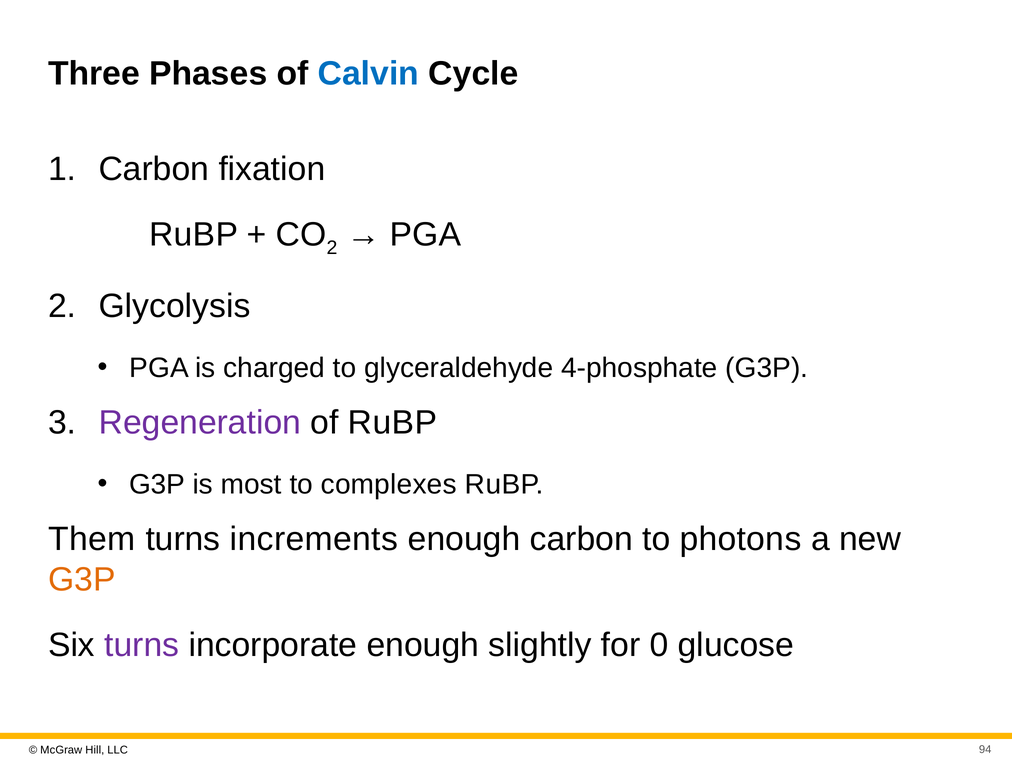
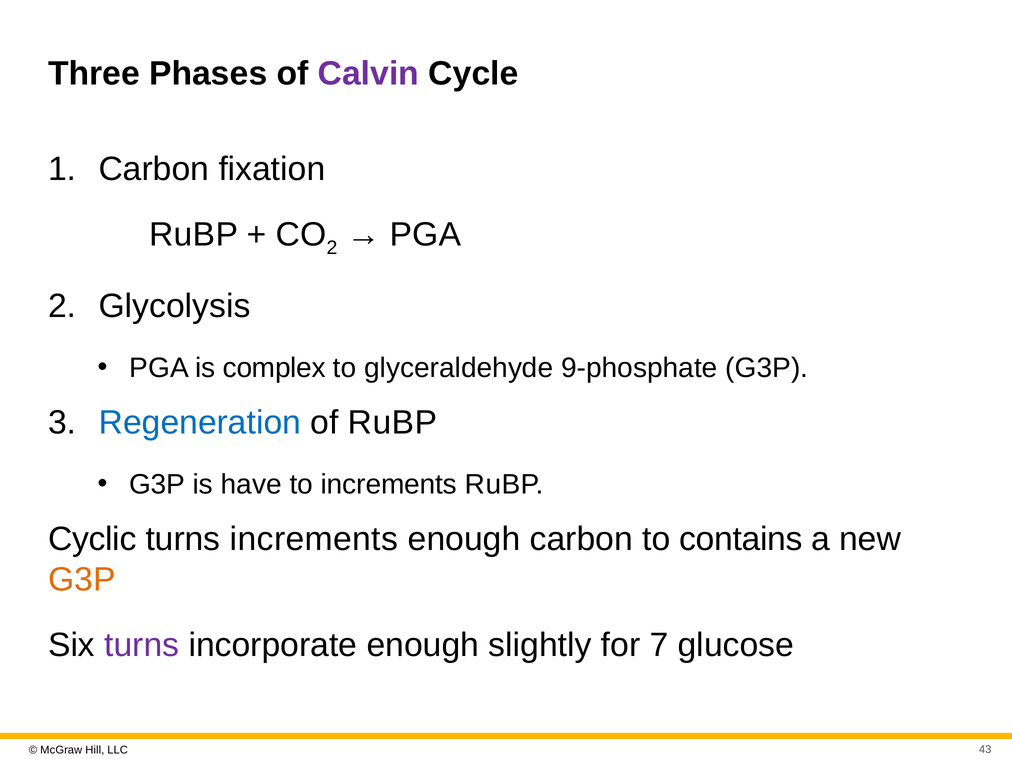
Calvin colour: blue -> purple
charged: charged -> complex
4-phosphate: 4-phosphate -> 9-phosphate
Regeneration colour: purple -> blue
most: most -> have
to complexes: complexes -> increments
Them: Them -> Cyclic
photons: photons -> contains
0: 0 -> 7
94: 94 -> 43
